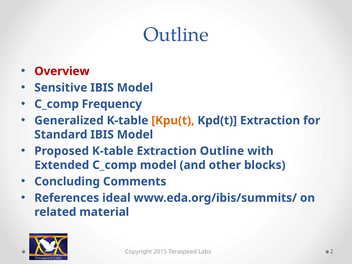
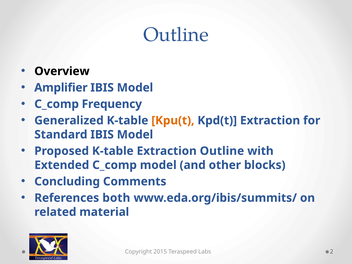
Overview colour: red -> black
Sensitive: Sensitive -> Amplifier
ideal: ideal -> both
